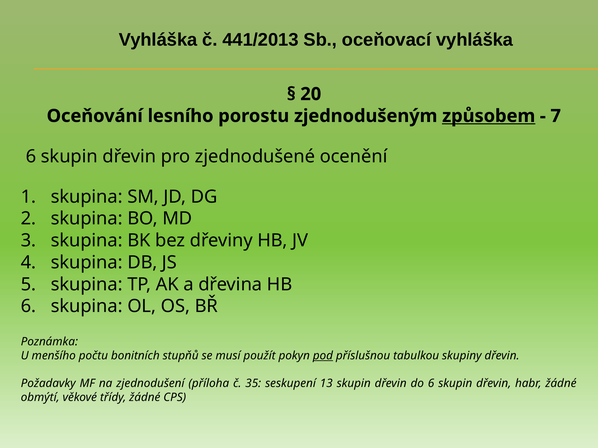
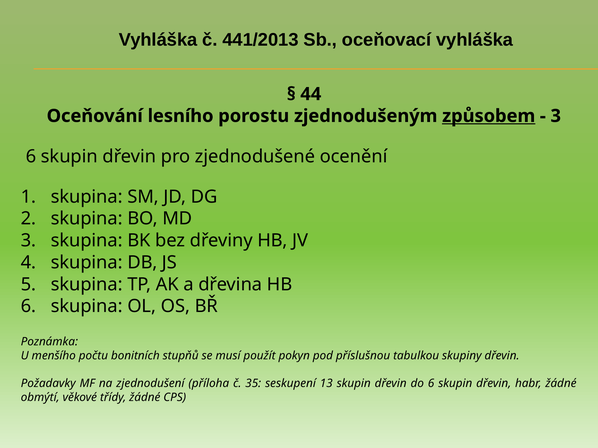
20: 20 -> 44
7 at (556, 116): 7 -> 3
pod underline: present -> none
